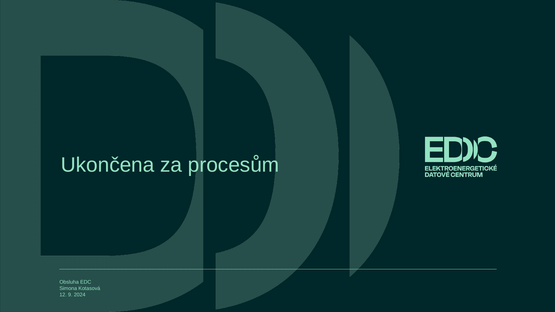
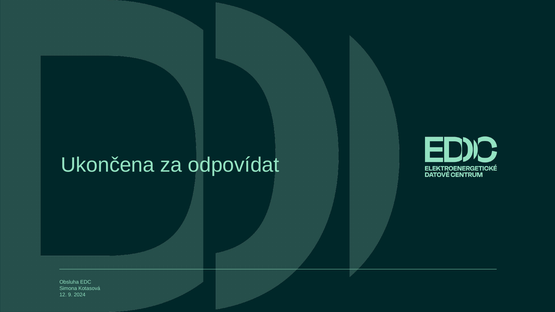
procesům: procesům -> odpovídat
